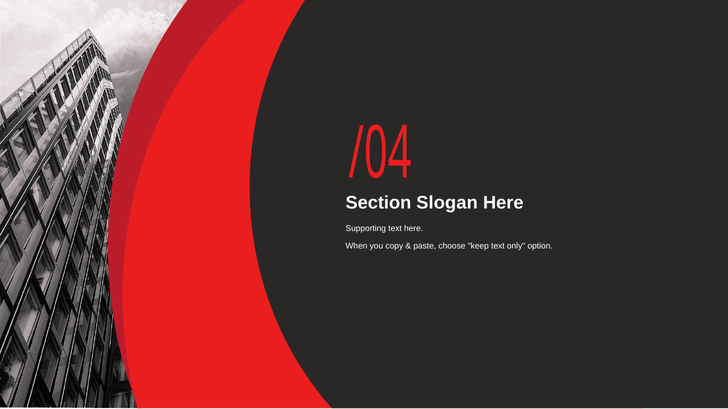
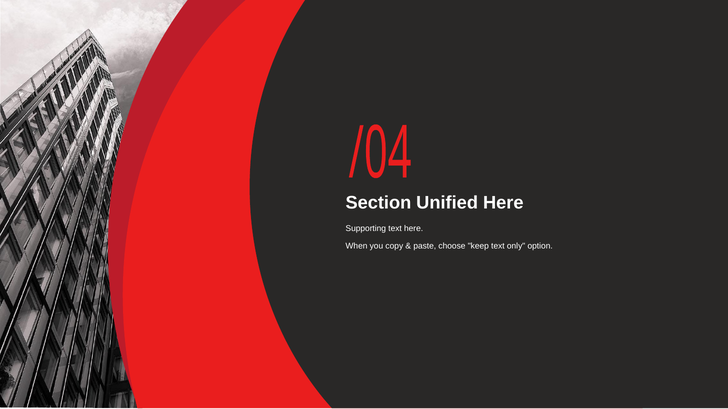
Slogan: Slogan -> Unified
